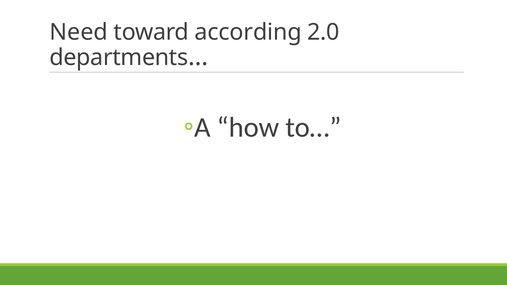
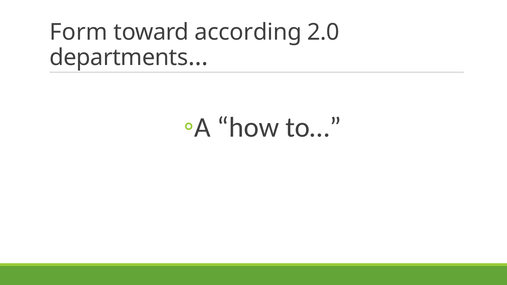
Need: Need -> Form
